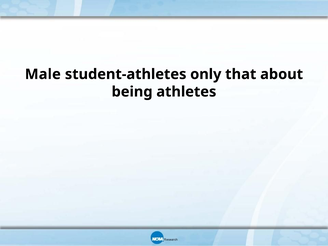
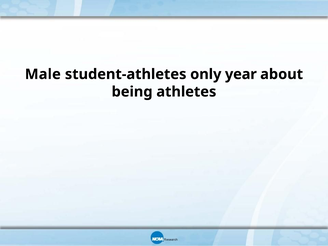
that: that -> year
